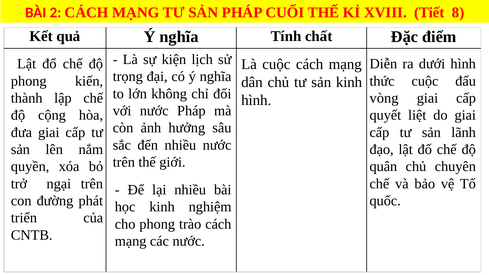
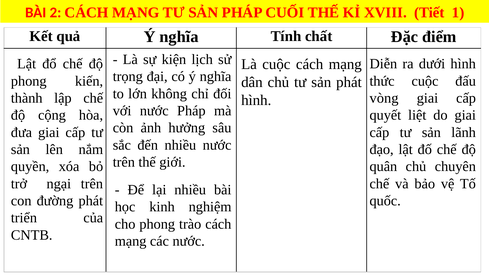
8: 8 -> 1
sản kinh: kinh -> phát
